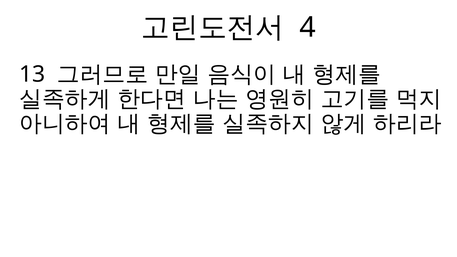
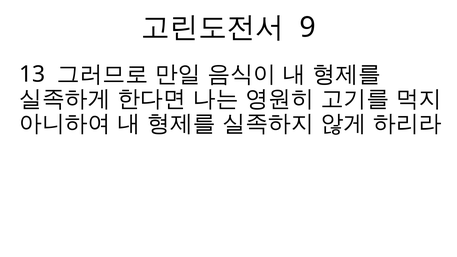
4: 4 -> 9
